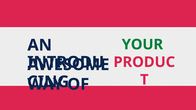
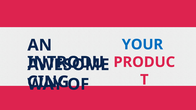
YOUR colour: green -> blue
